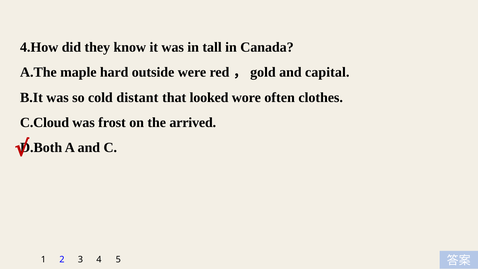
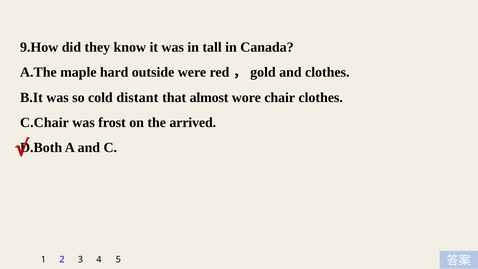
4.How: 4.How -> 9.How
and capital: capital -> clothes
looked: looked -> almost
often: often -> chair
C.Cloud: C.Cloud -> C.Chair
